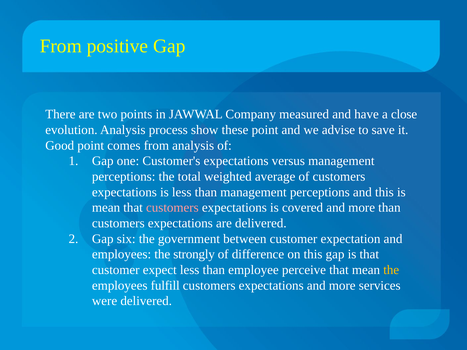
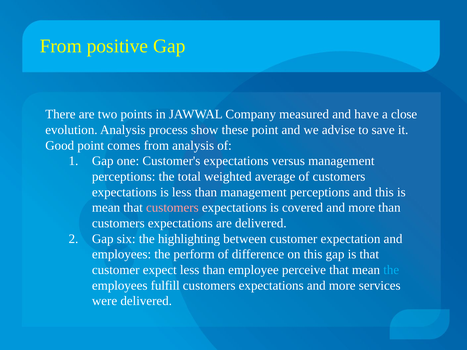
government: government -> highlighting
strongly: strongly -> perform
the at (391, 270) colour: yellow -> light blue
